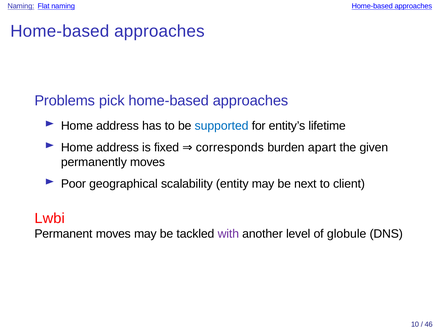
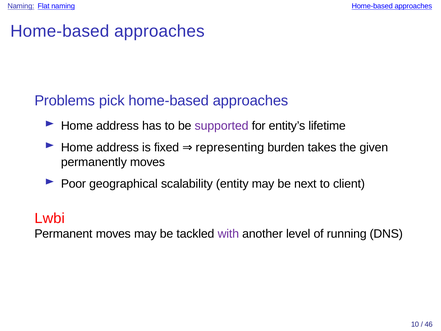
supported colour: blue -> purple
corresponds: corresponds -> representing
apart: apart -> takes
globule: globule -> running
